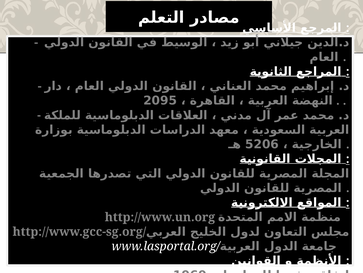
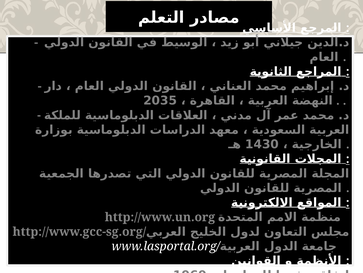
2095: 2095 -> 2035
5206: 5206 -> 1430
